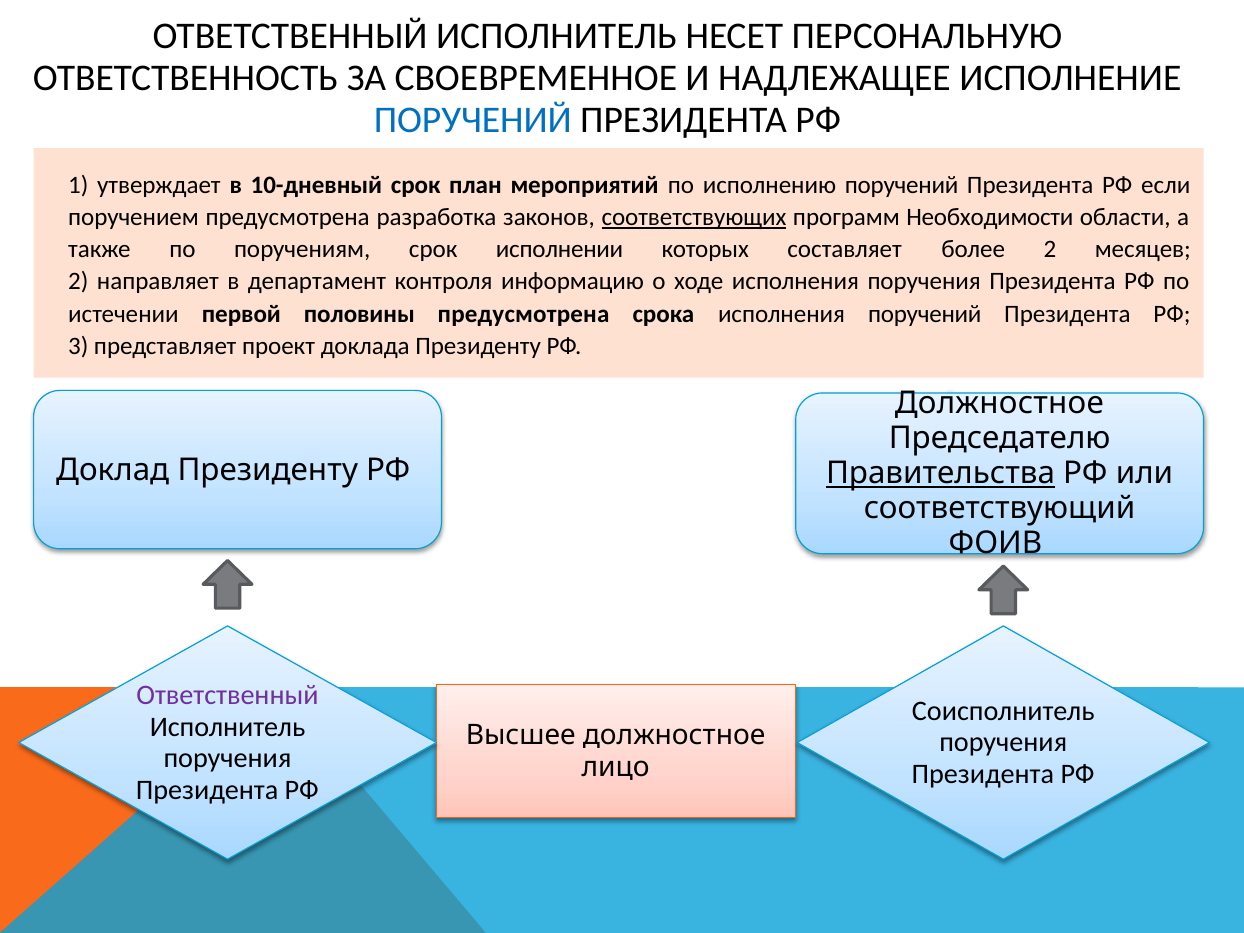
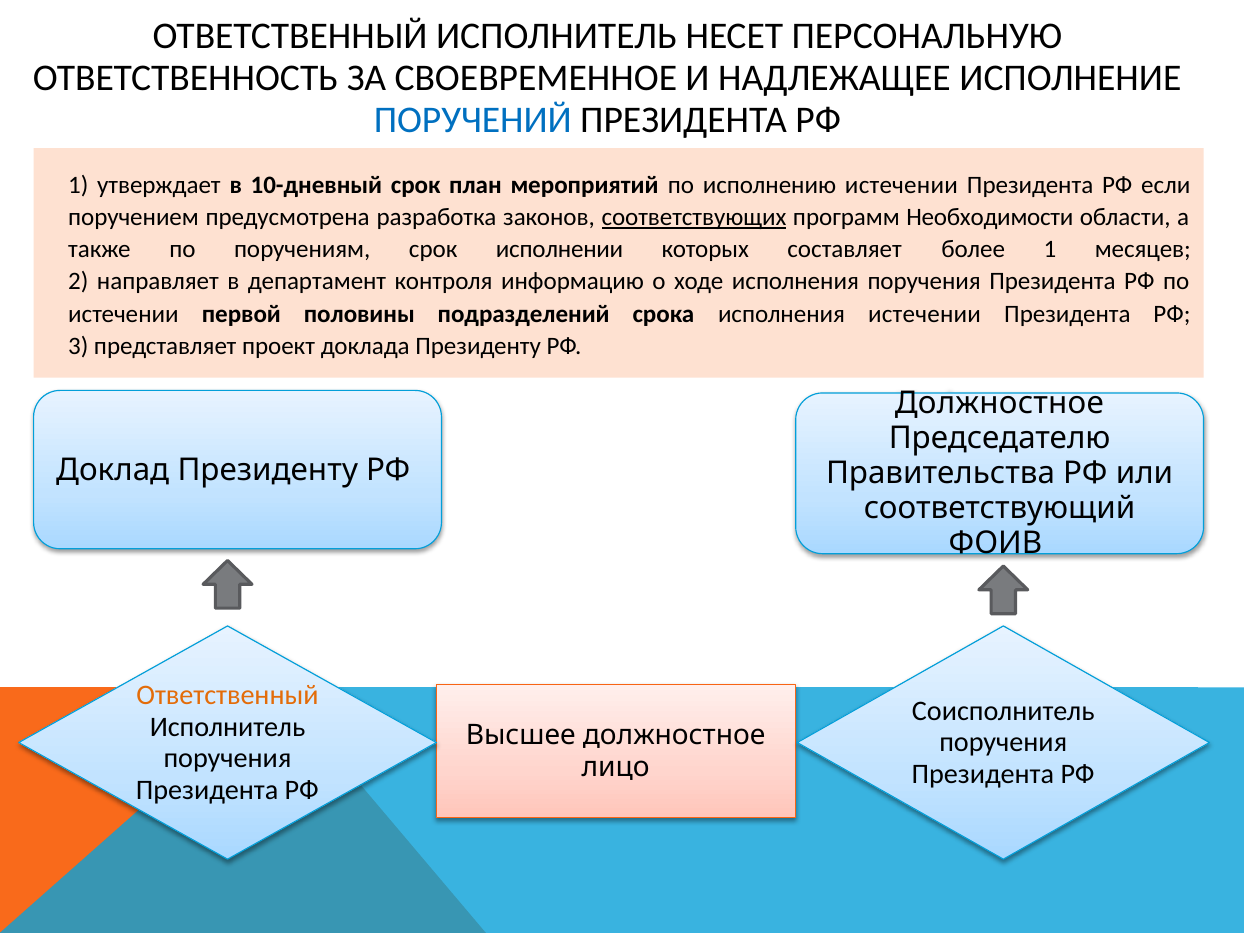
исполнению поручений: поручений -> истечении
более 2: 2 -> 1
половины предусмотрена: предусмотрена -> подразделений
исполнения поручений: поручений -> истечении
Правительства underline: present -> none
Ответственный at (227, 695) colour: purple -> orange
